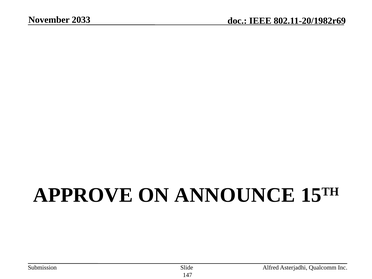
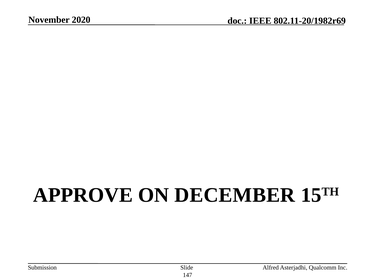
2033: 2033 -> 2020
ANNOUNCE: ANNOUNCE -> DECEMBER
